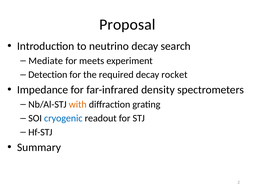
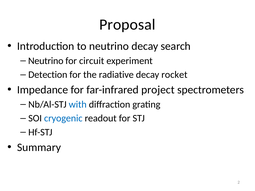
Mediate at (46, 61): Mediate -> Neutrino
meets: meets -> circuit
required: required -> radiative
density: density -> project
with colour: orange -> blue
